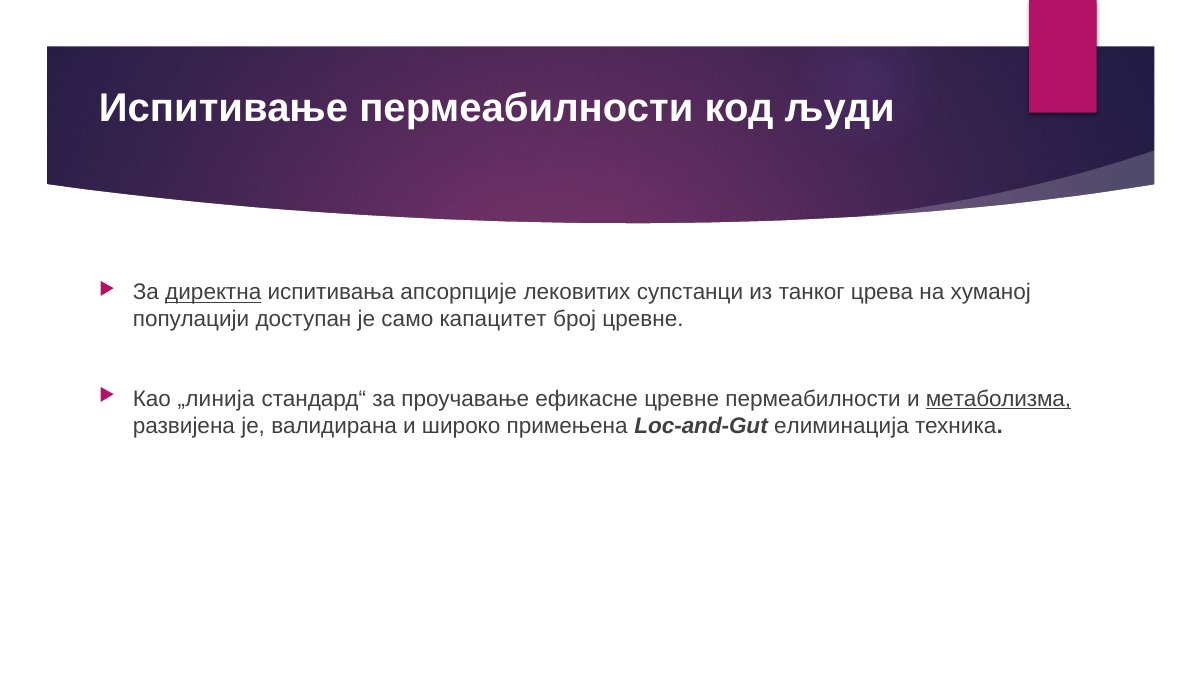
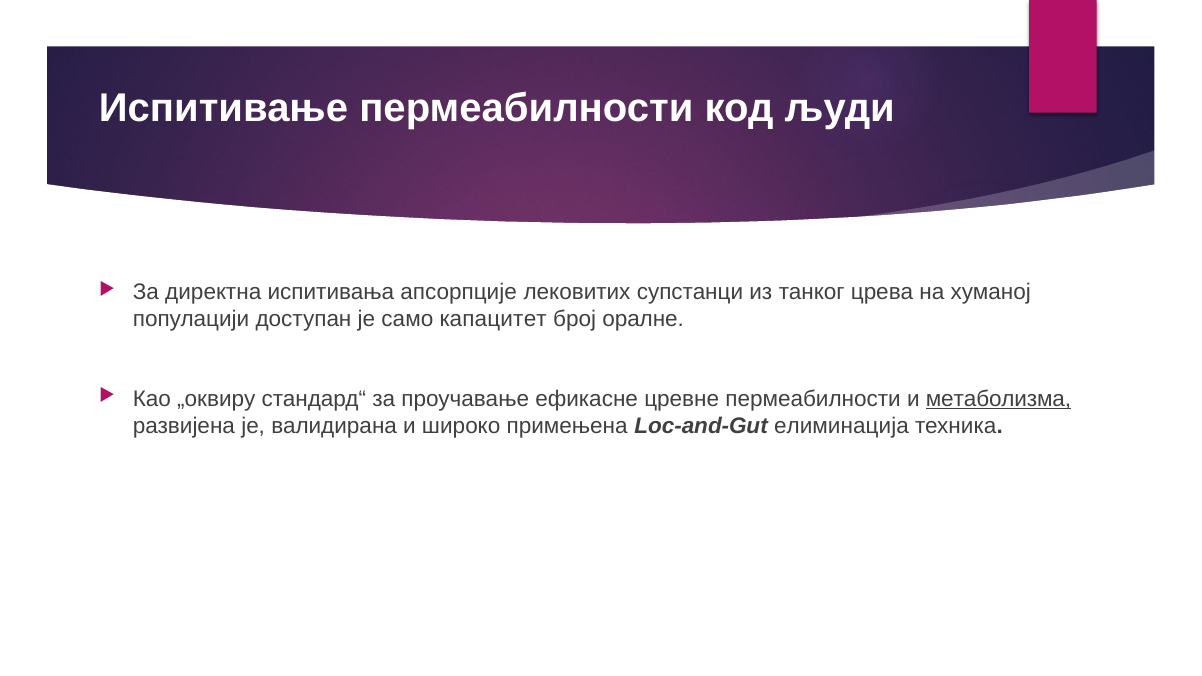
директна underline: present -> none
број цревне: цревне -> оралне
„линија: „линија -> „оквиру
